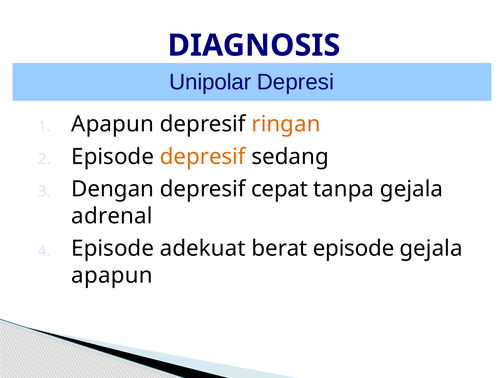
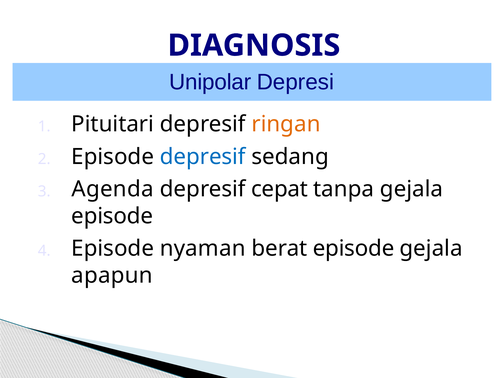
Apapun at (113, 124): Apapun -> Pituitari
depresif at (203, 157) colour: orange -> blue
Dengan: Dengan -> Agenda
adrenal at (112, 216): adrenal -> episode
adekuat: adekuat -> nyaman
